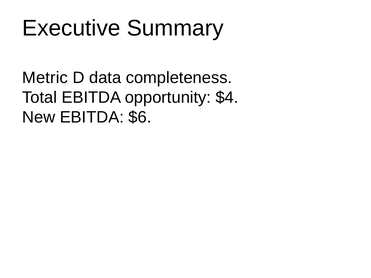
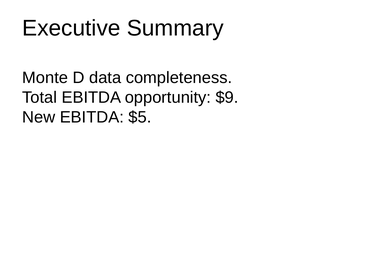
Metric: Metric -> Monte
$4: $4 -> $9
$6: $6 -> $5
